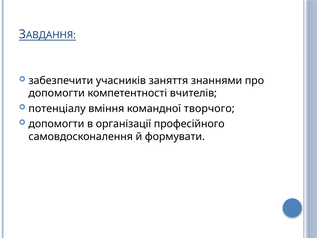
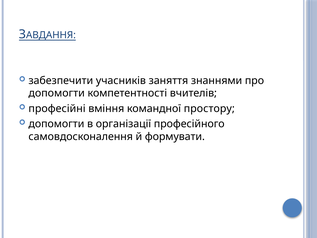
потенціалу: потенціалу -> професійні
творчого: творчого -> простору
